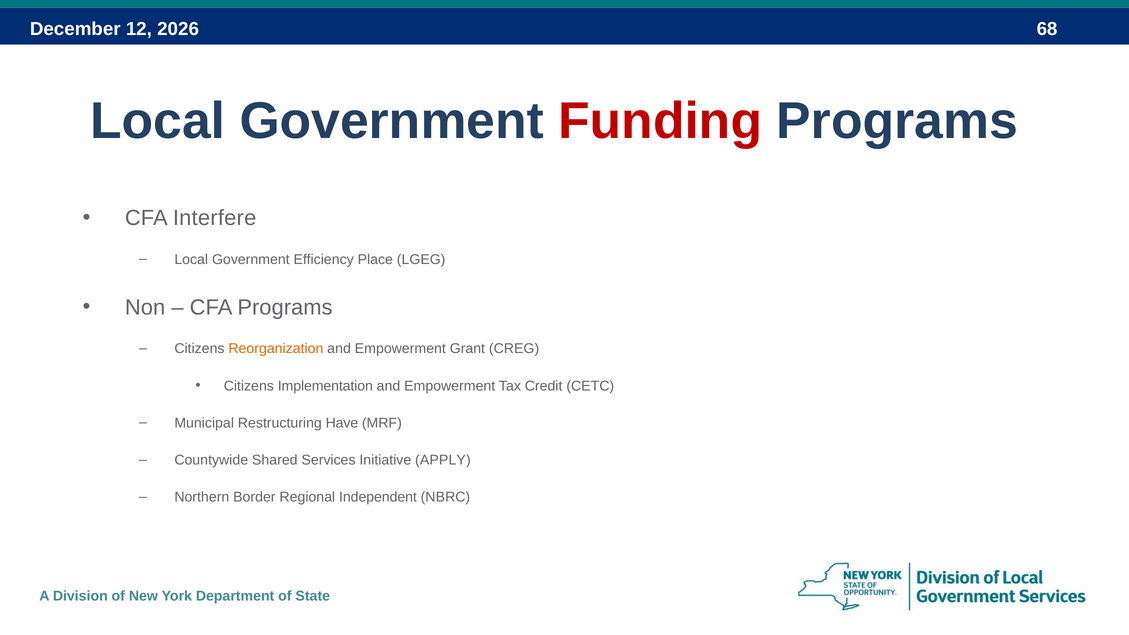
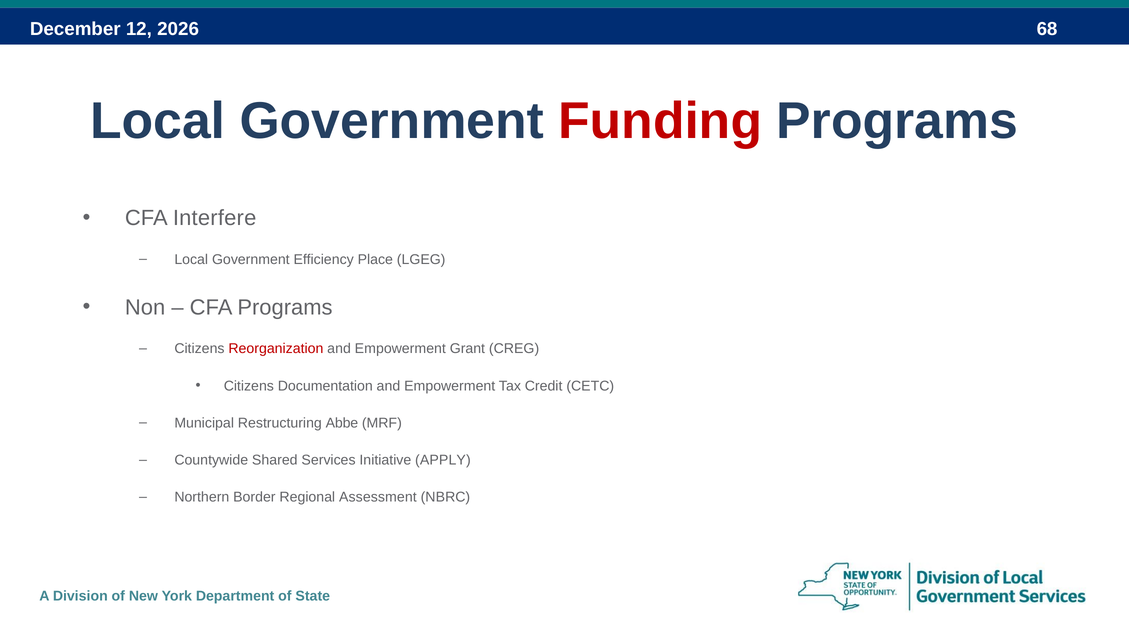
Reorganization colour: orange -> red
Implementation: Implementation -> Documentation
Have: Have -> Abbe
Independent: Independent -> Assessment
